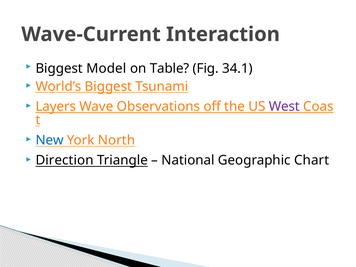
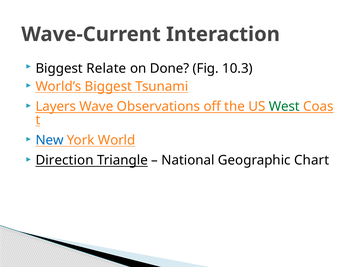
Model: Model -> Relate
Table: Table -> Done
34.1: 34.1 -> 10.3
West colour: purple -> green
North: North -> World
